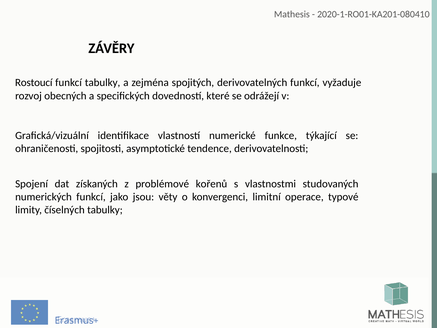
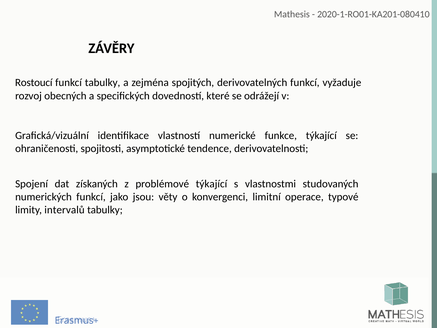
problémové kořenů: kořenů -> týkající
číselných: číselných -> intervalů
